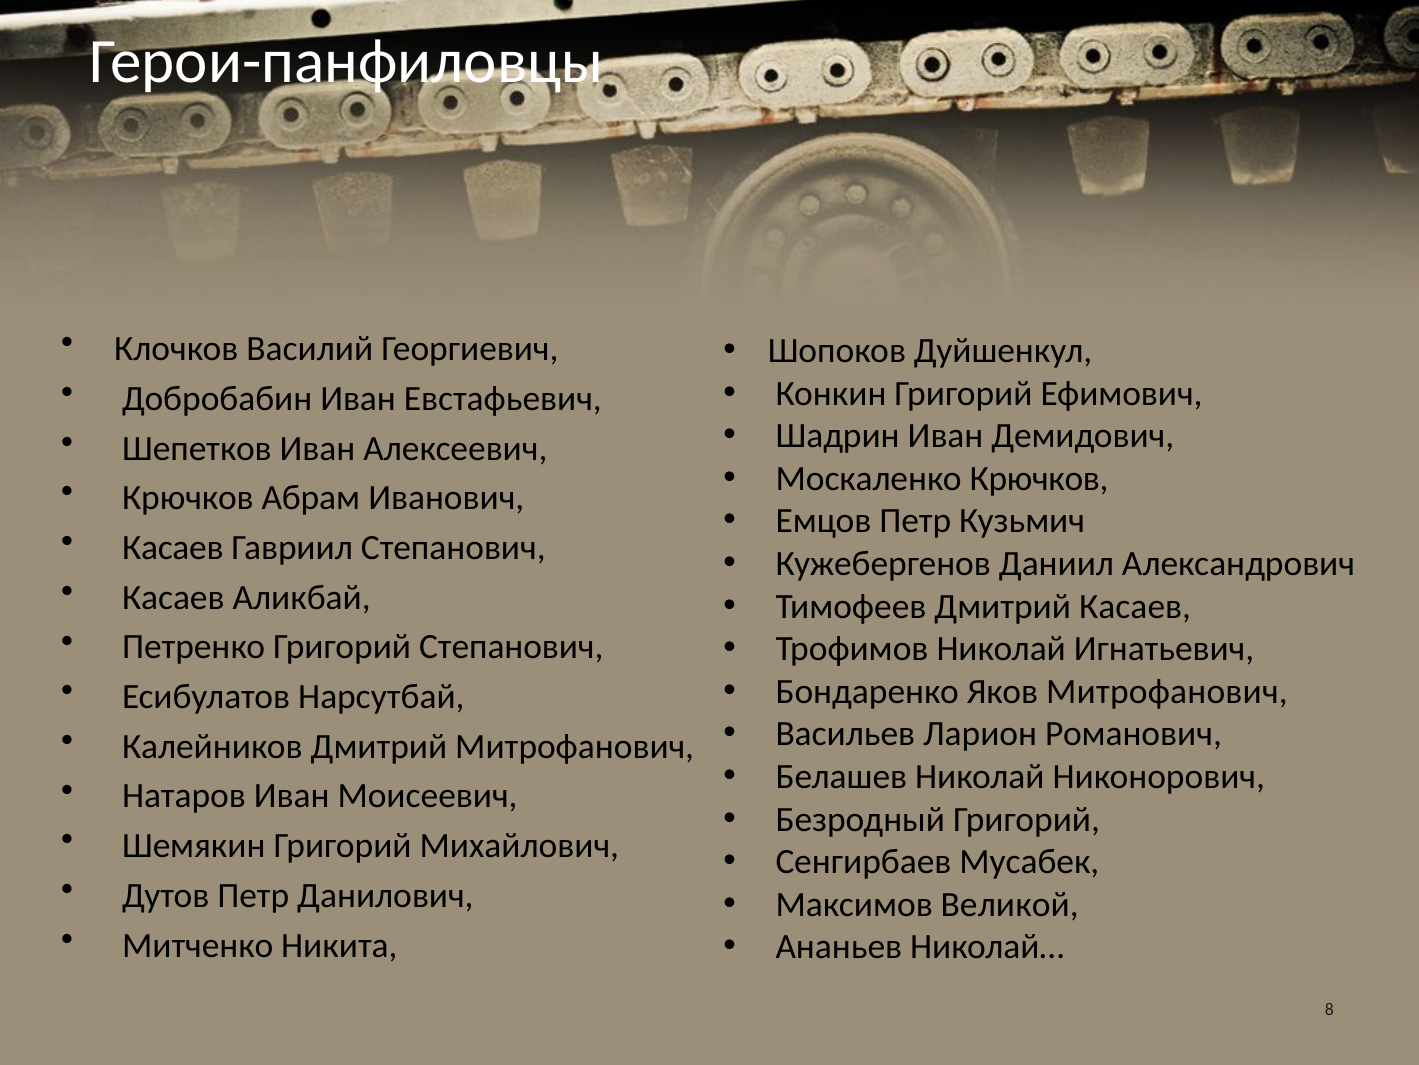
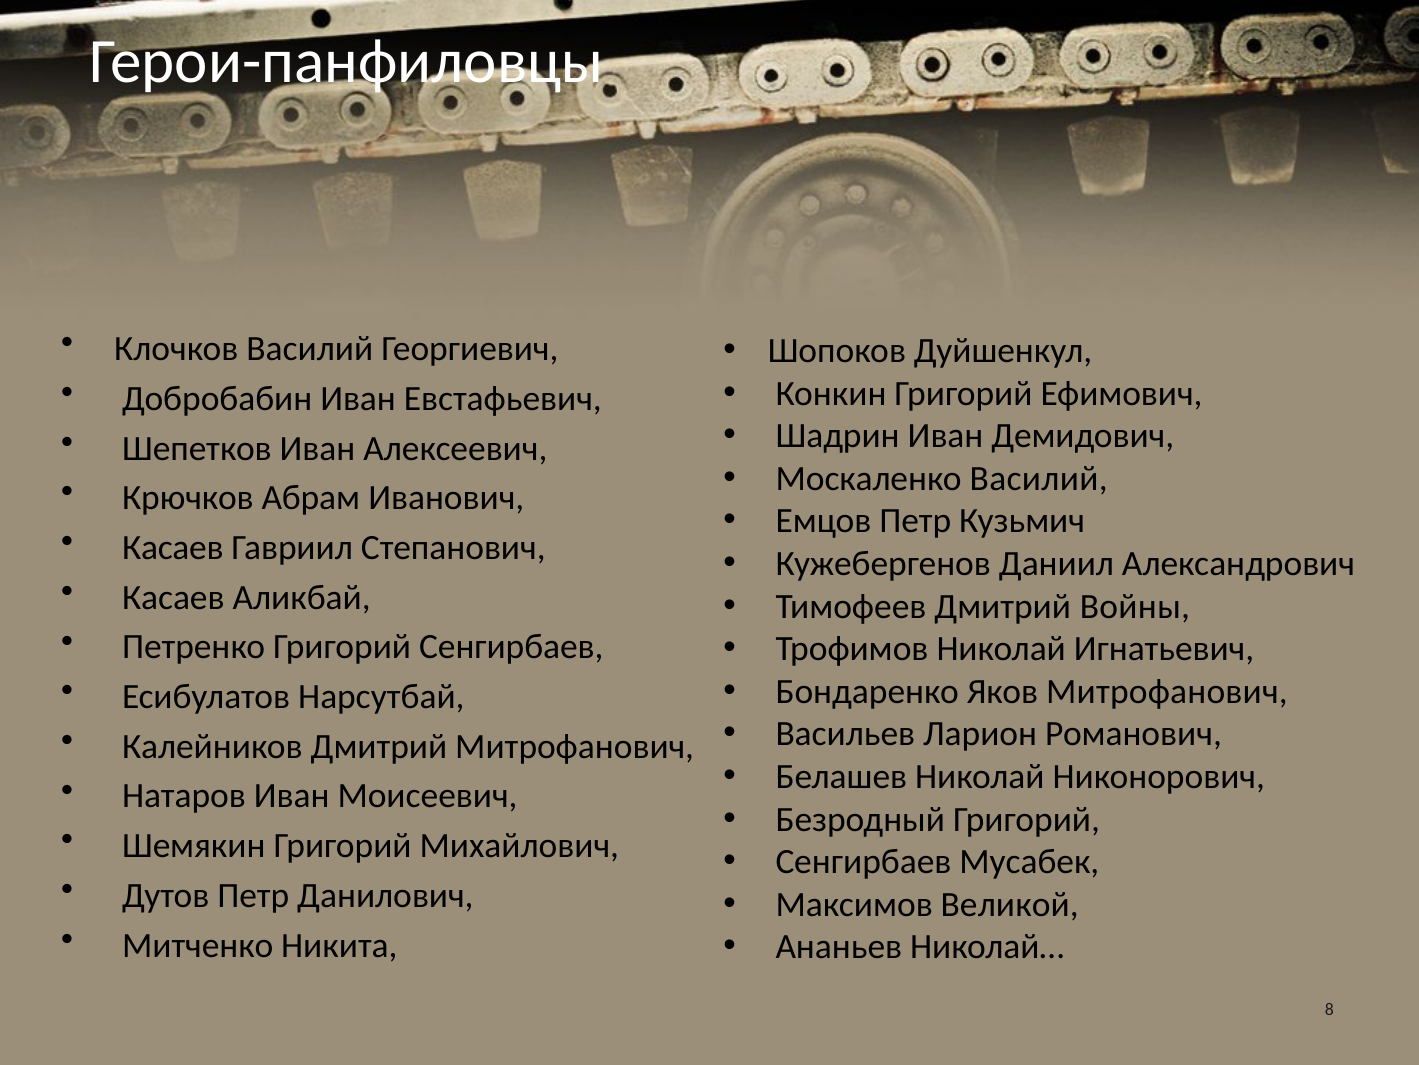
Москаленко Крючков: Крючков -> Василий
Дмитрий Касаев: Касаев -> Войны
Григорий Степанович: Степанович -> Сенгирбаев
